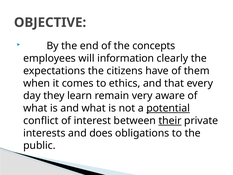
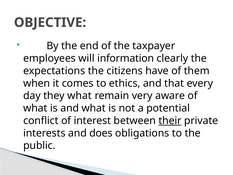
concepts: concepts -> taxpayer
they learn: learn -> what
potential underline: present -> none
